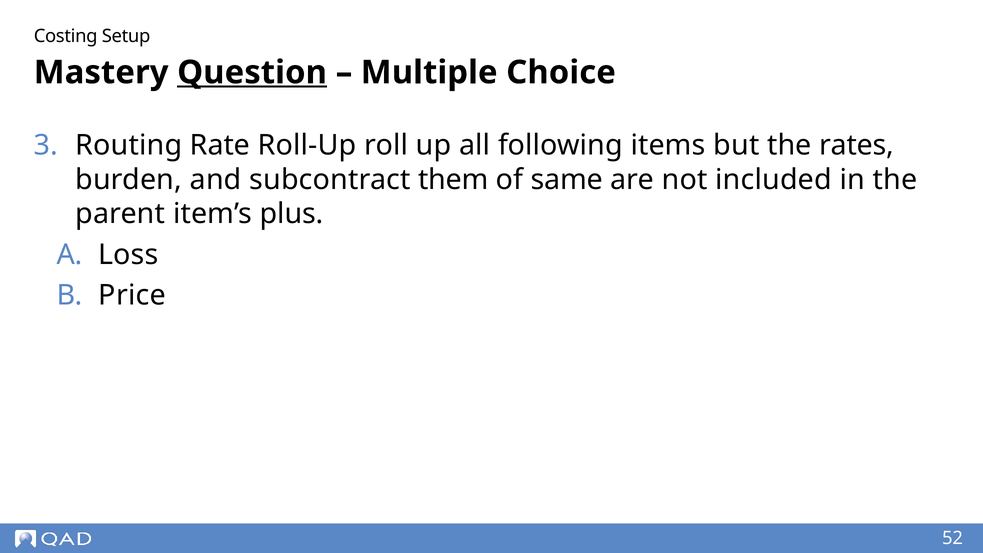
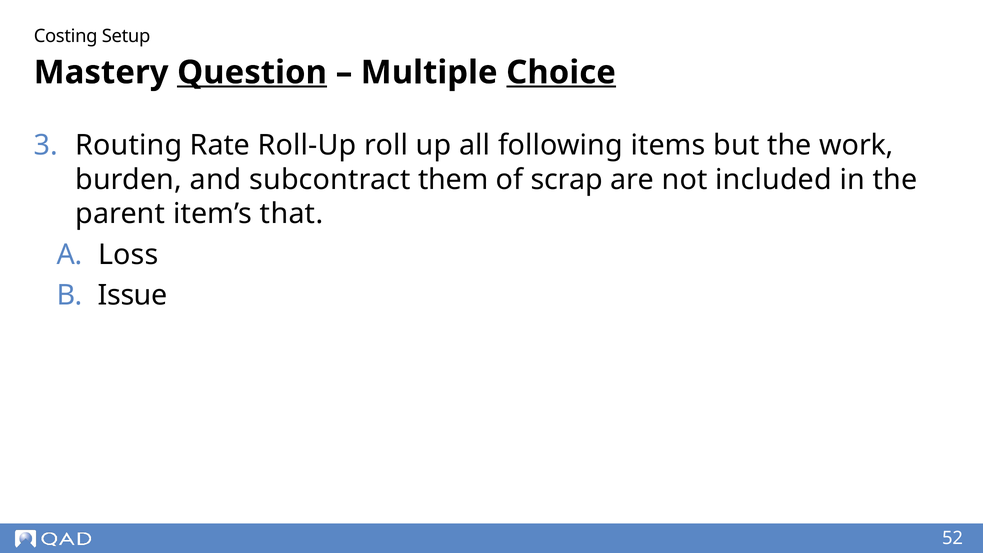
Choice underline: none -> present
rates: rates -> work
same: same -> scrap
plus: plus -> that
Price: Price -> Issue
